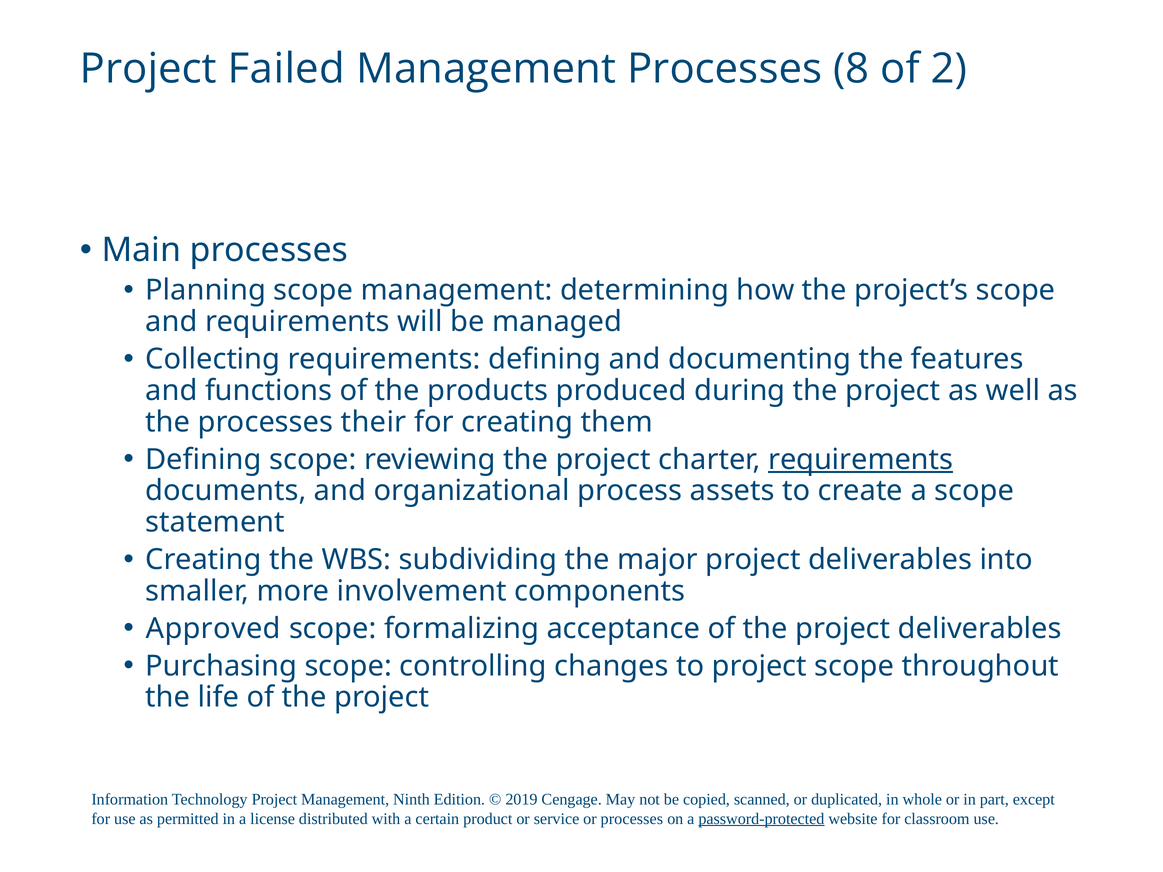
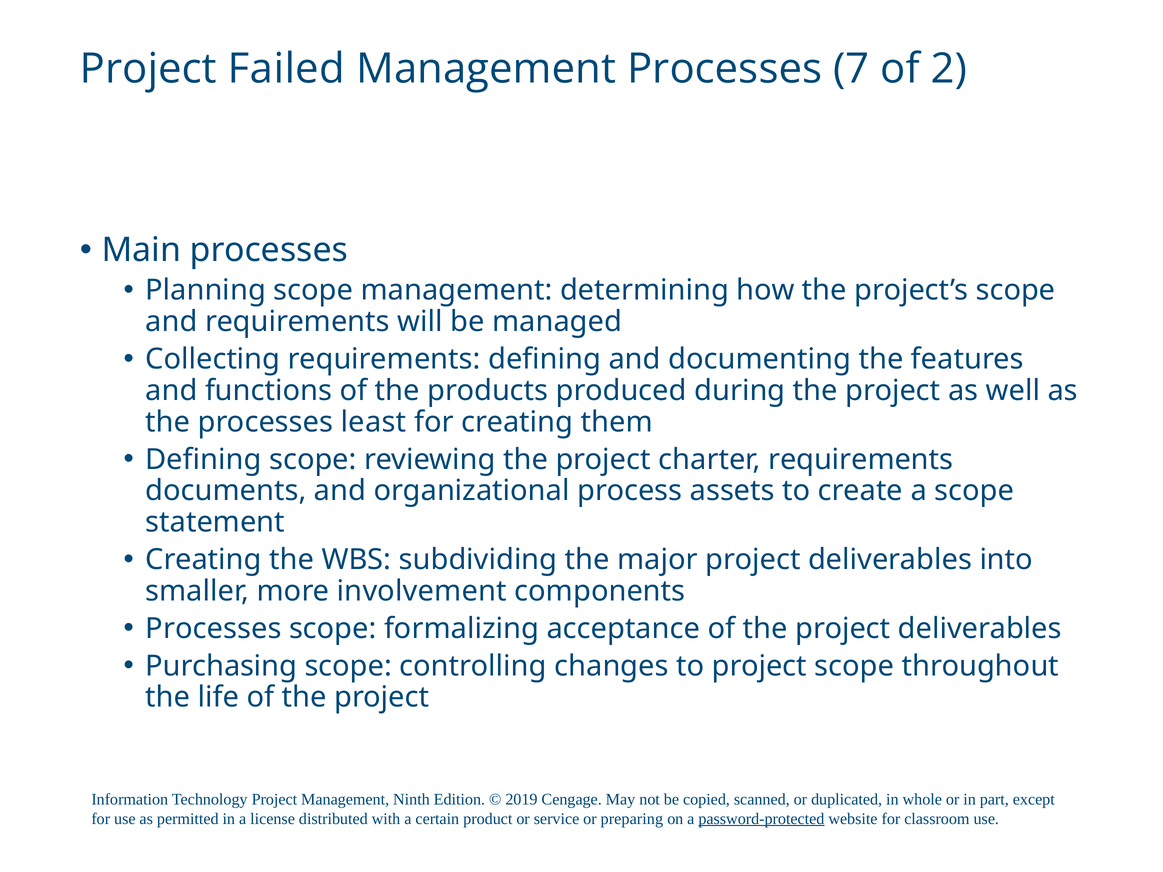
8: 8 -> 7
their: their -> least
requirements at (861, 460) underline: present -> none
Approved at (213, 629): Approved -> Processes
or processes: processes -> preparing
